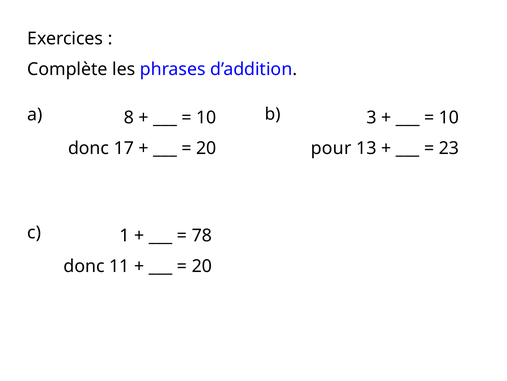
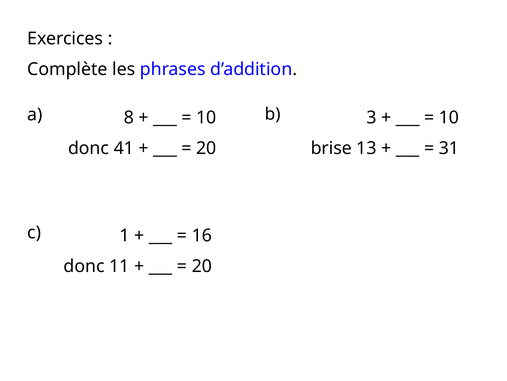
17: 17 -> 41
pour: pour -> brise
23: 23 -> 31
78: 78 -> 16
